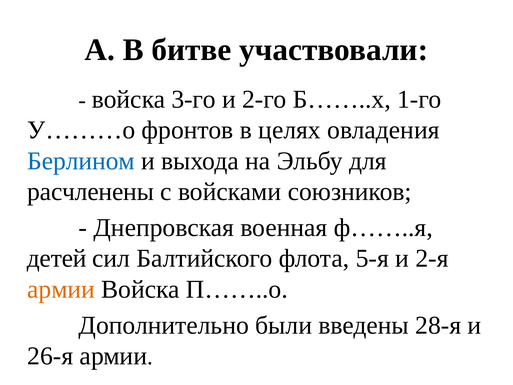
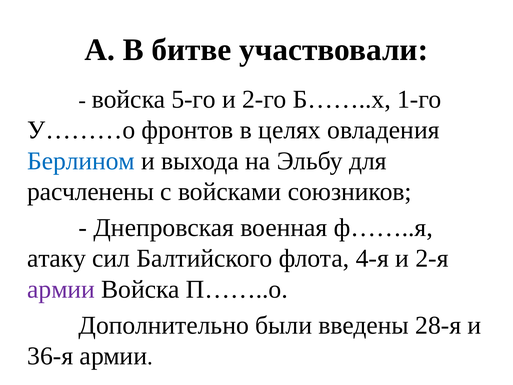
3-го: 3-го -> 5-го
детей: детей -> атаку
5-я: 5-я -> 4-я
армии at (61, 289) colour: orange -> purple
26-я: 26-я -> 36-я
